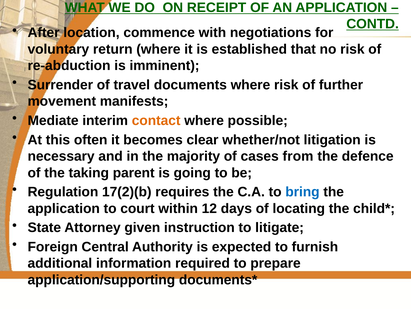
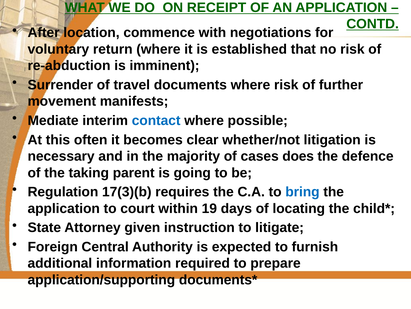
contact colour: orange -> blue
from: from -> does
17(2)(b: 17(2)(b -> 17(3)(b
12: 12 -> 19
